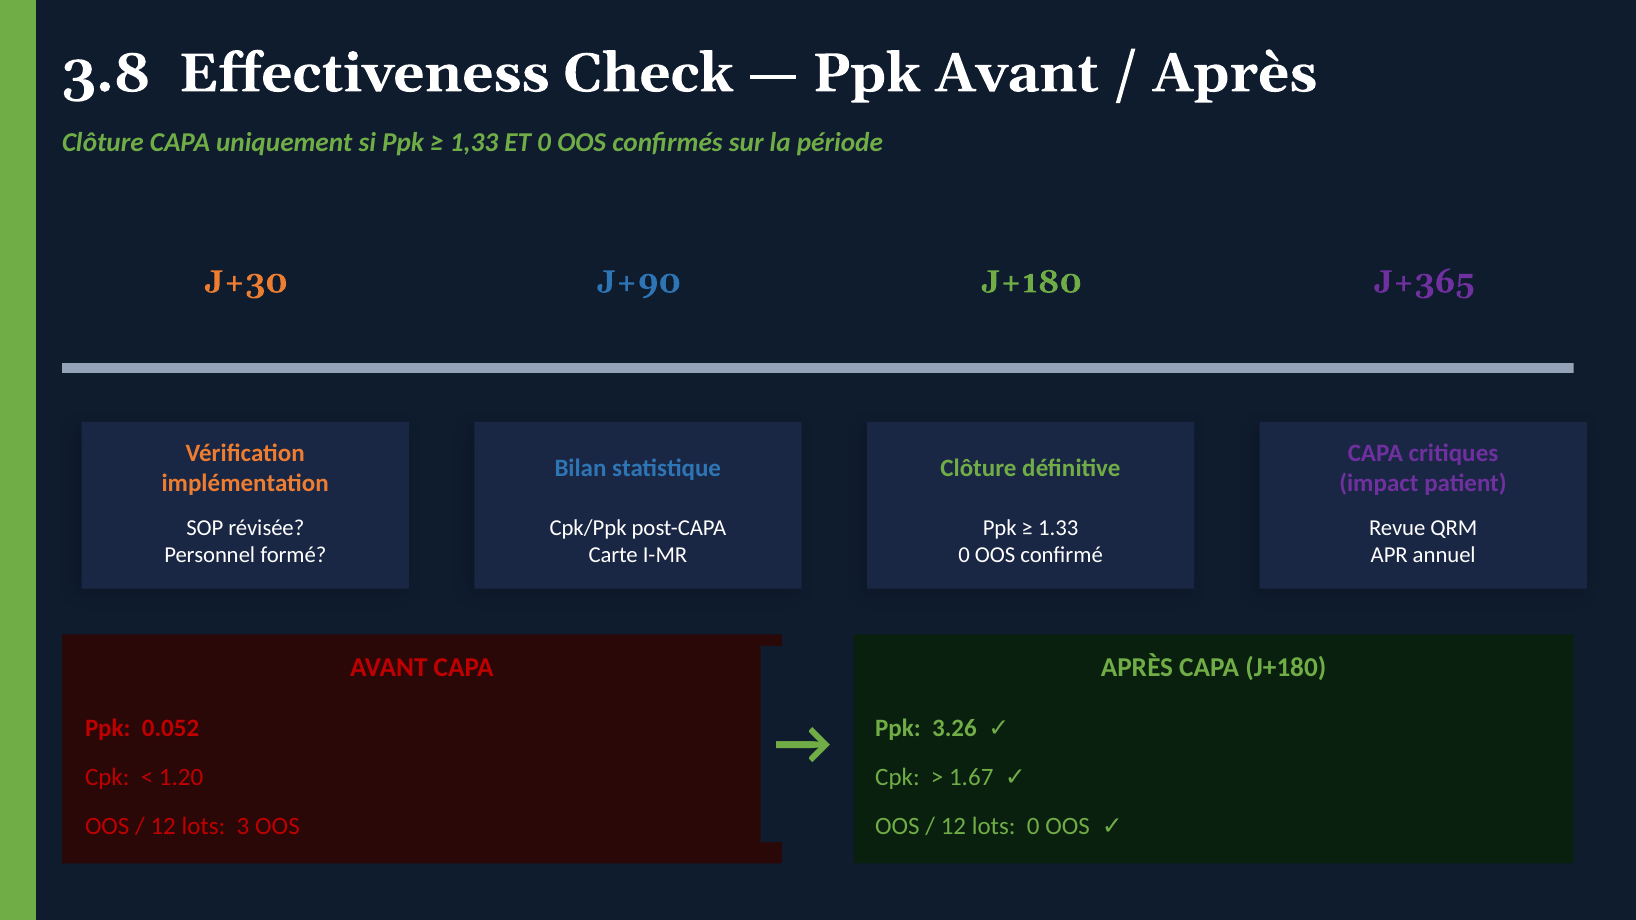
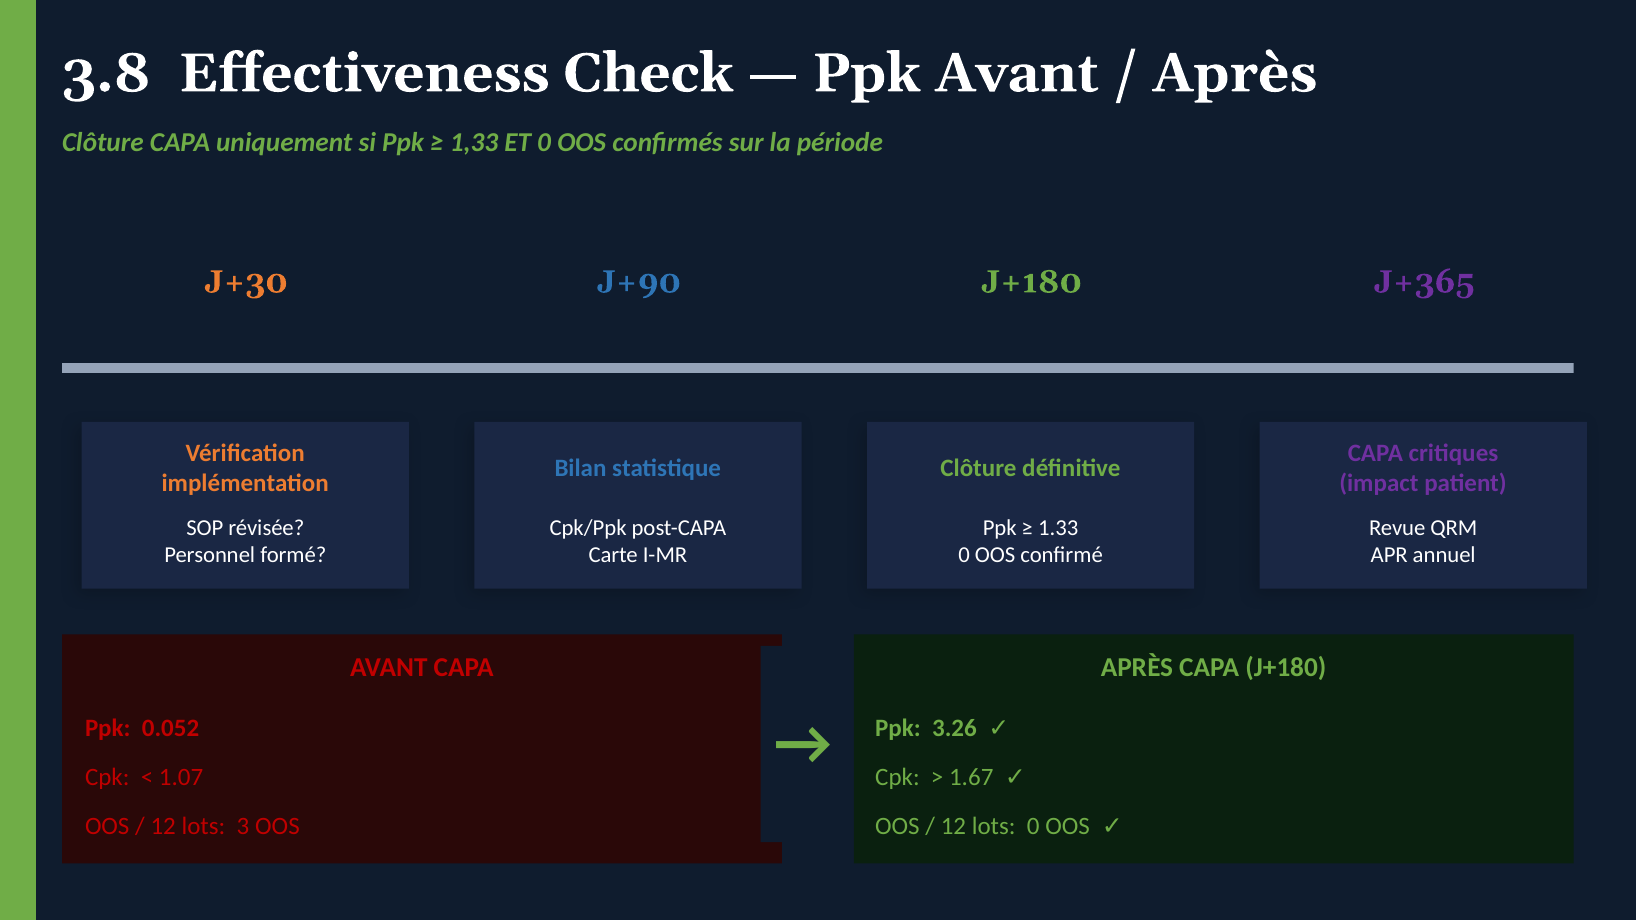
1.20: 1.20 -> 1.07
